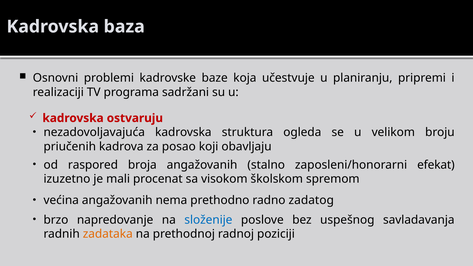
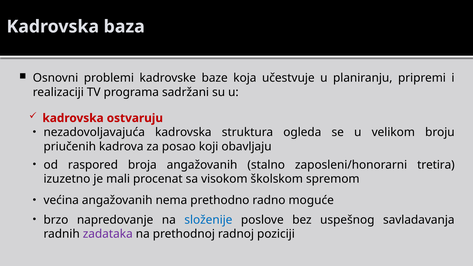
efekat: efekat -> tretira
zadatog: zadatog -> moguće
zadataka colour: orange -> purple
